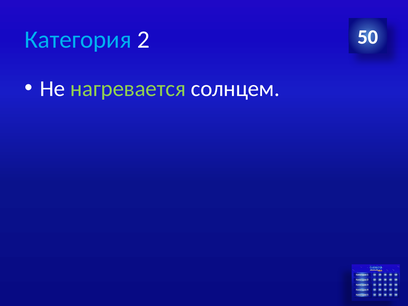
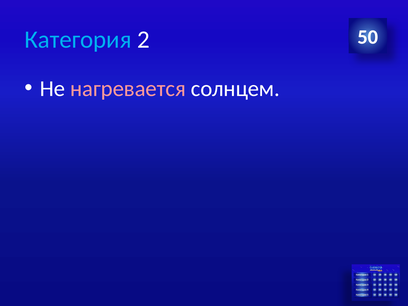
нагревается colour: light green -> pink
